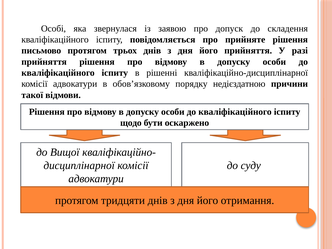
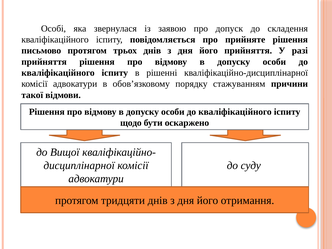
недієздатною: недієздатною -> стажуванням
